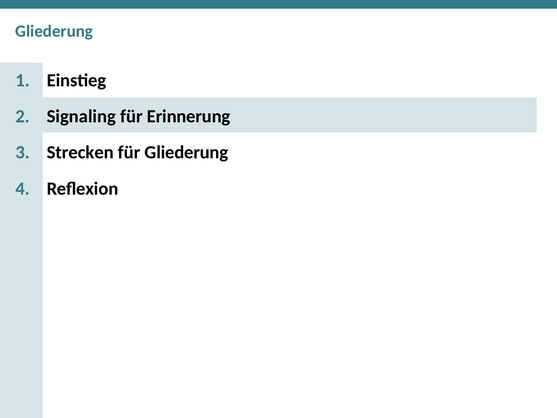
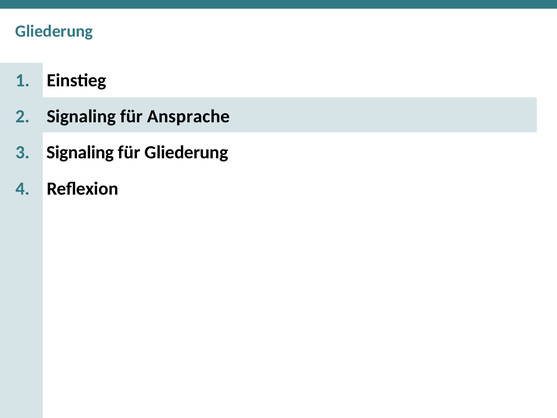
Erinnerung: Erinnerung -> Ansprache
Strecken at (80, 152): Strecken -> Signaling
